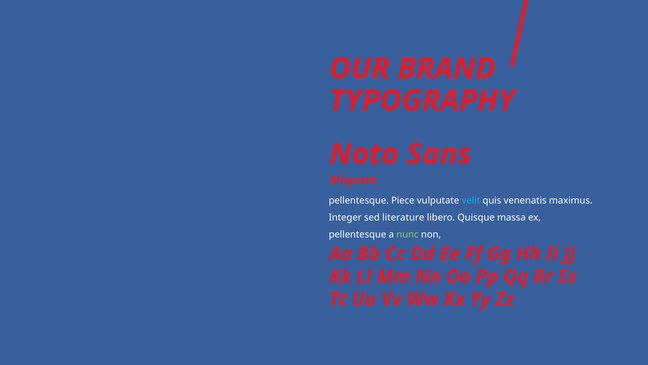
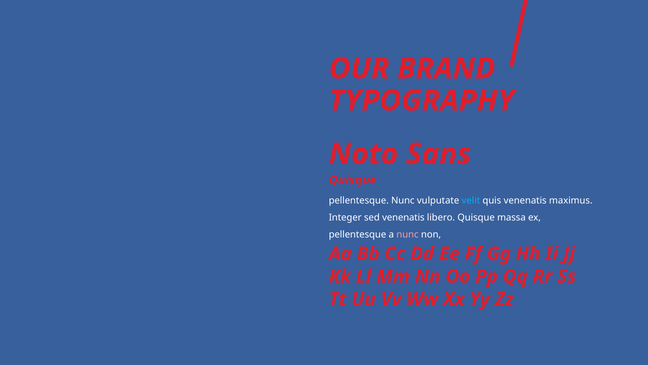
Aliquam at (353, 180): Aliquam -> Quisque
pellentesque Piece: Piece -> Nunc
sed literature: literature -> venenatis
nunc at (408, 234) colour: light green -> pink
